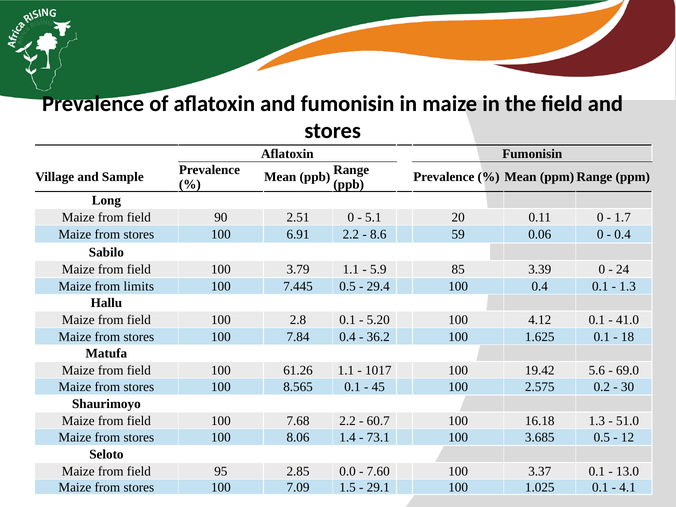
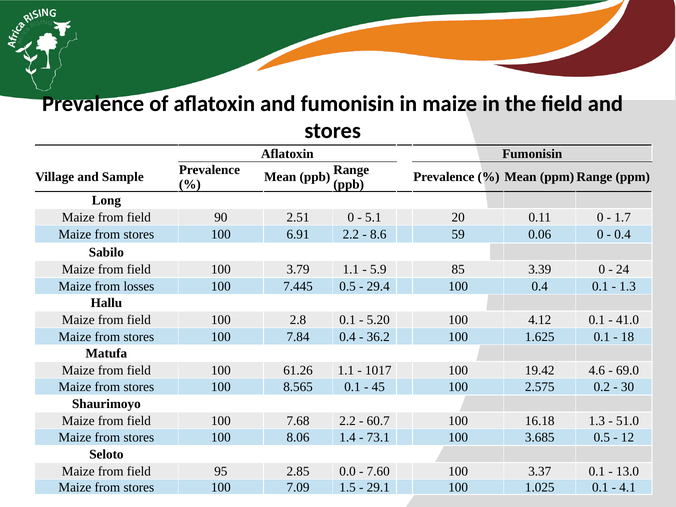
limits: limits -> losses
5.6: 5.6 -> 4.6
